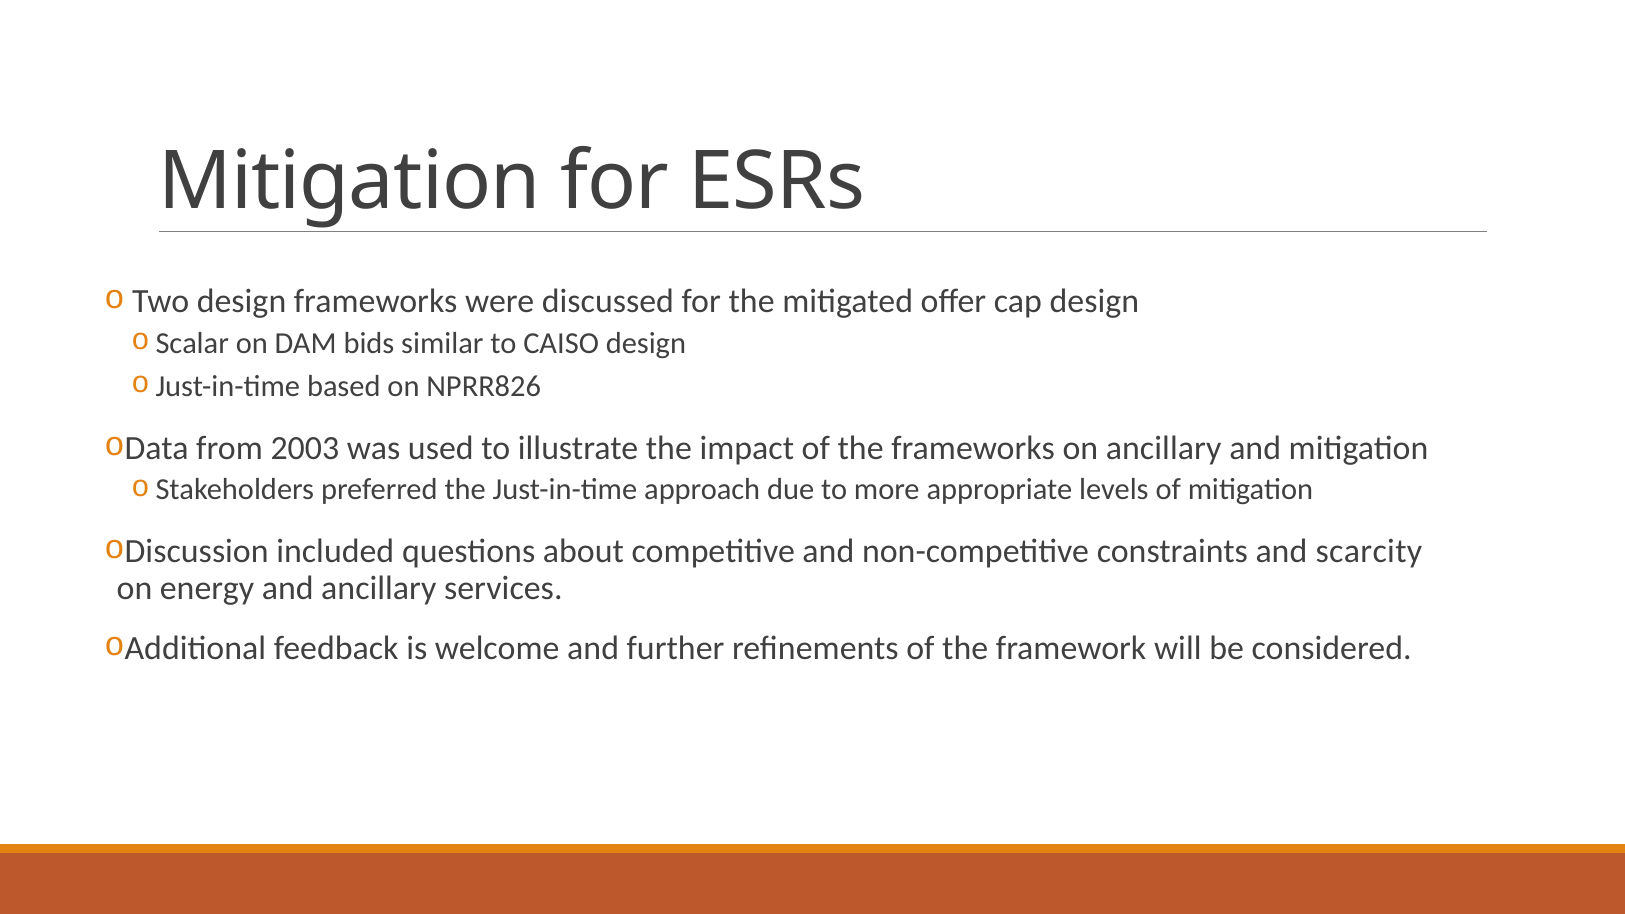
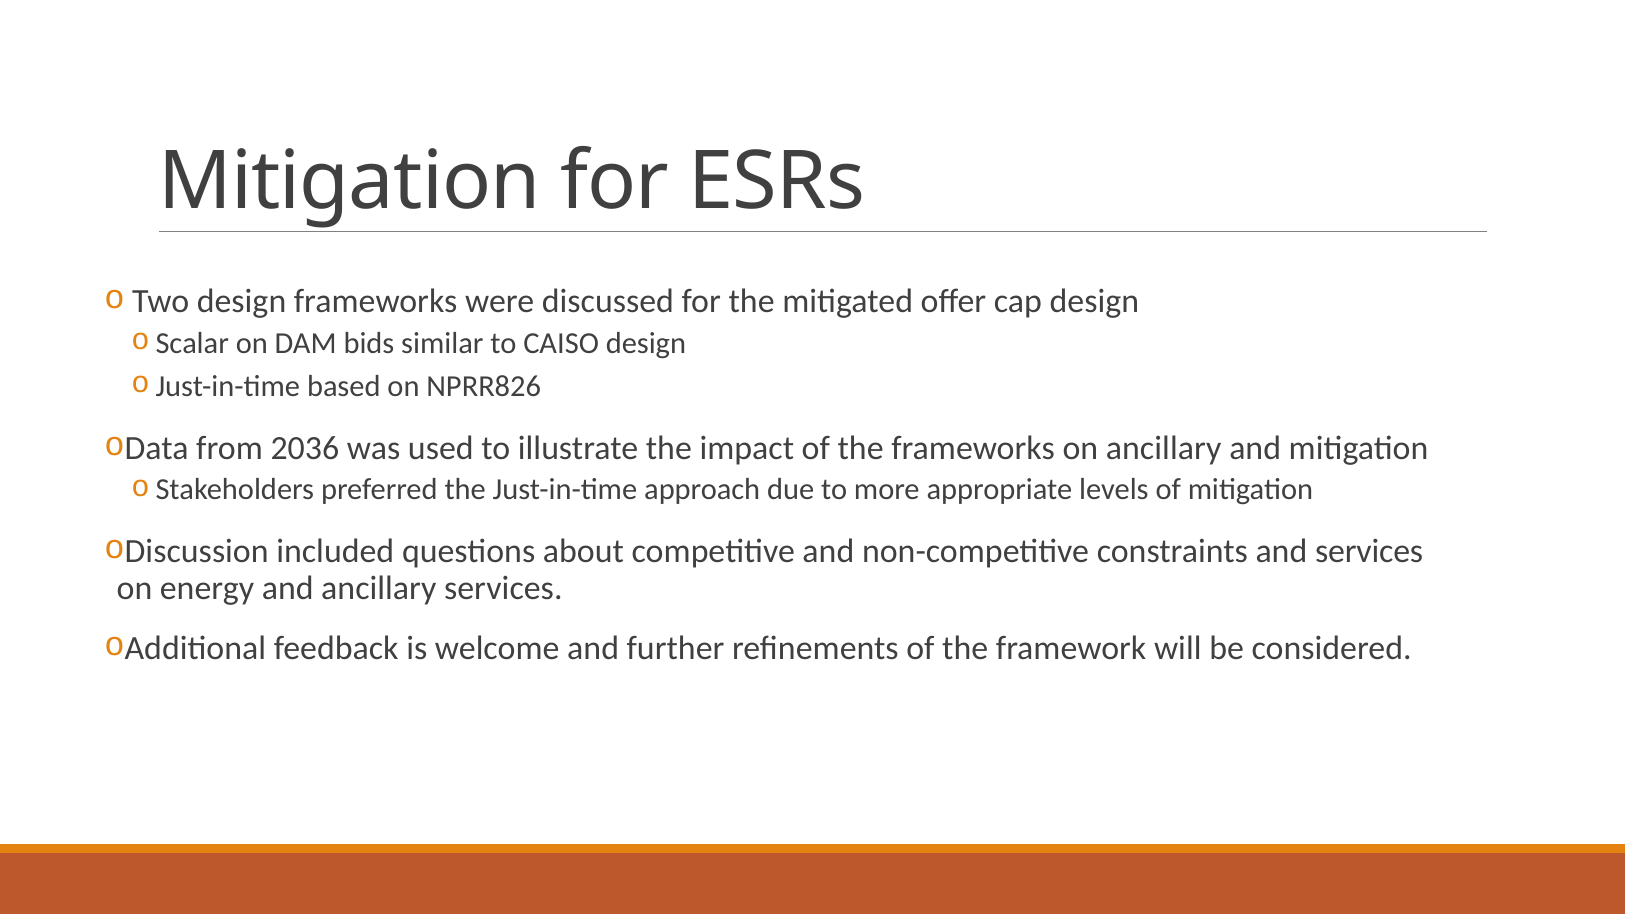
2003: 2003 -> 2036
and scarcity: scarcity -> services
